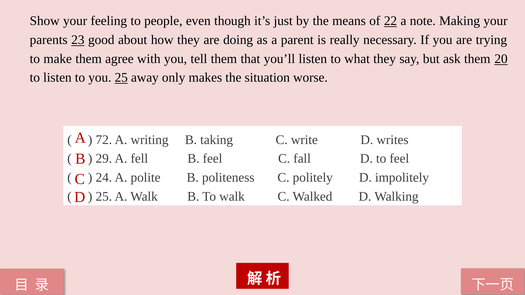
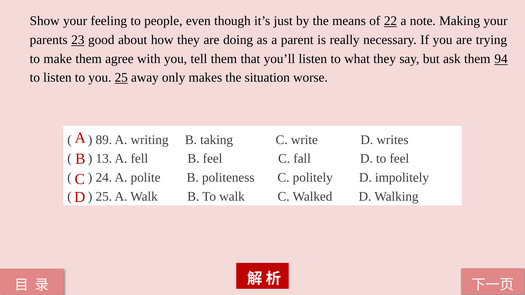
20: 20 -> 94
72: 72 -> 89
29: 29 -> 13
